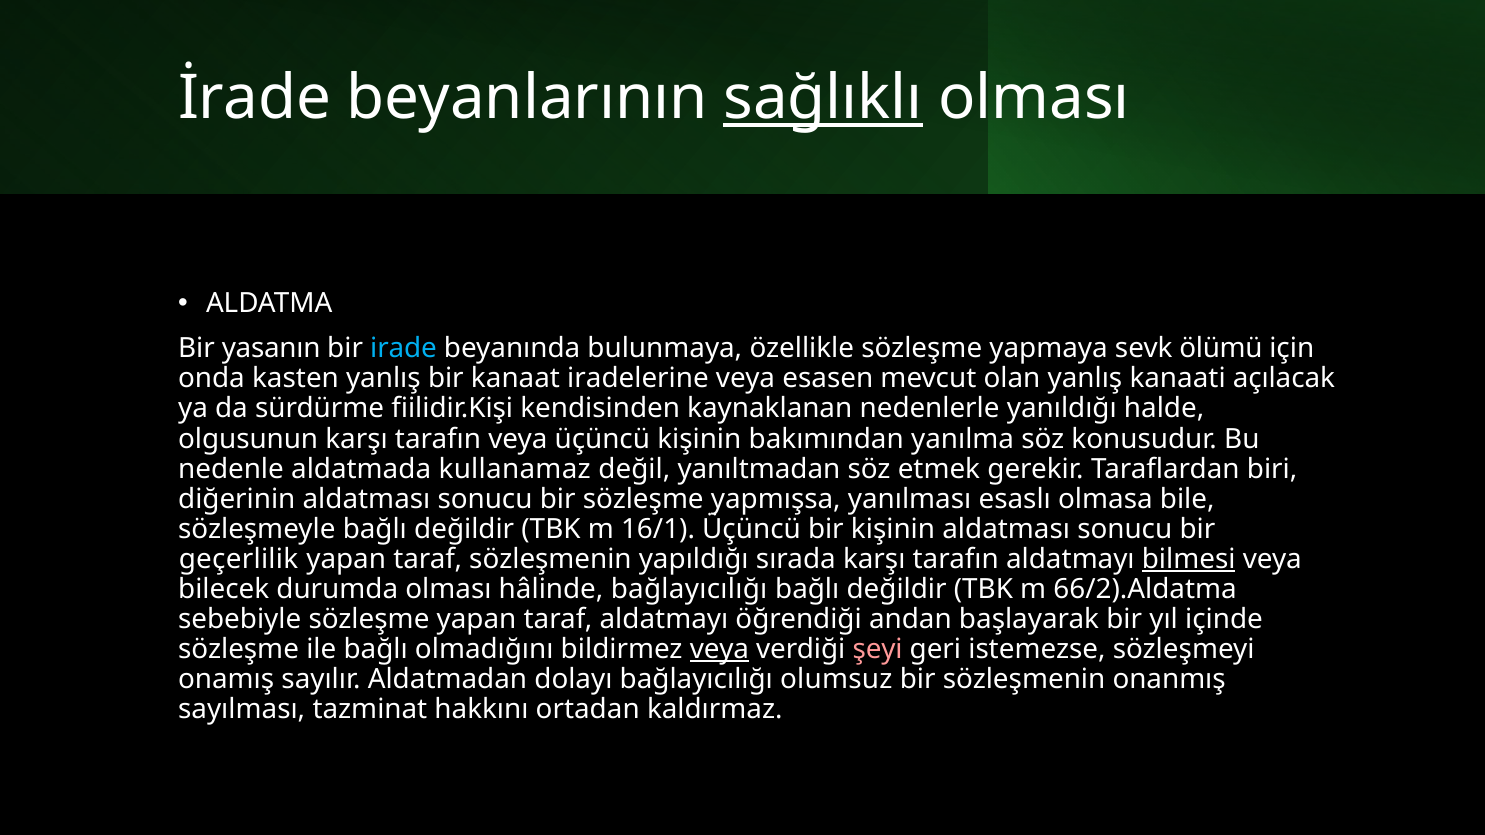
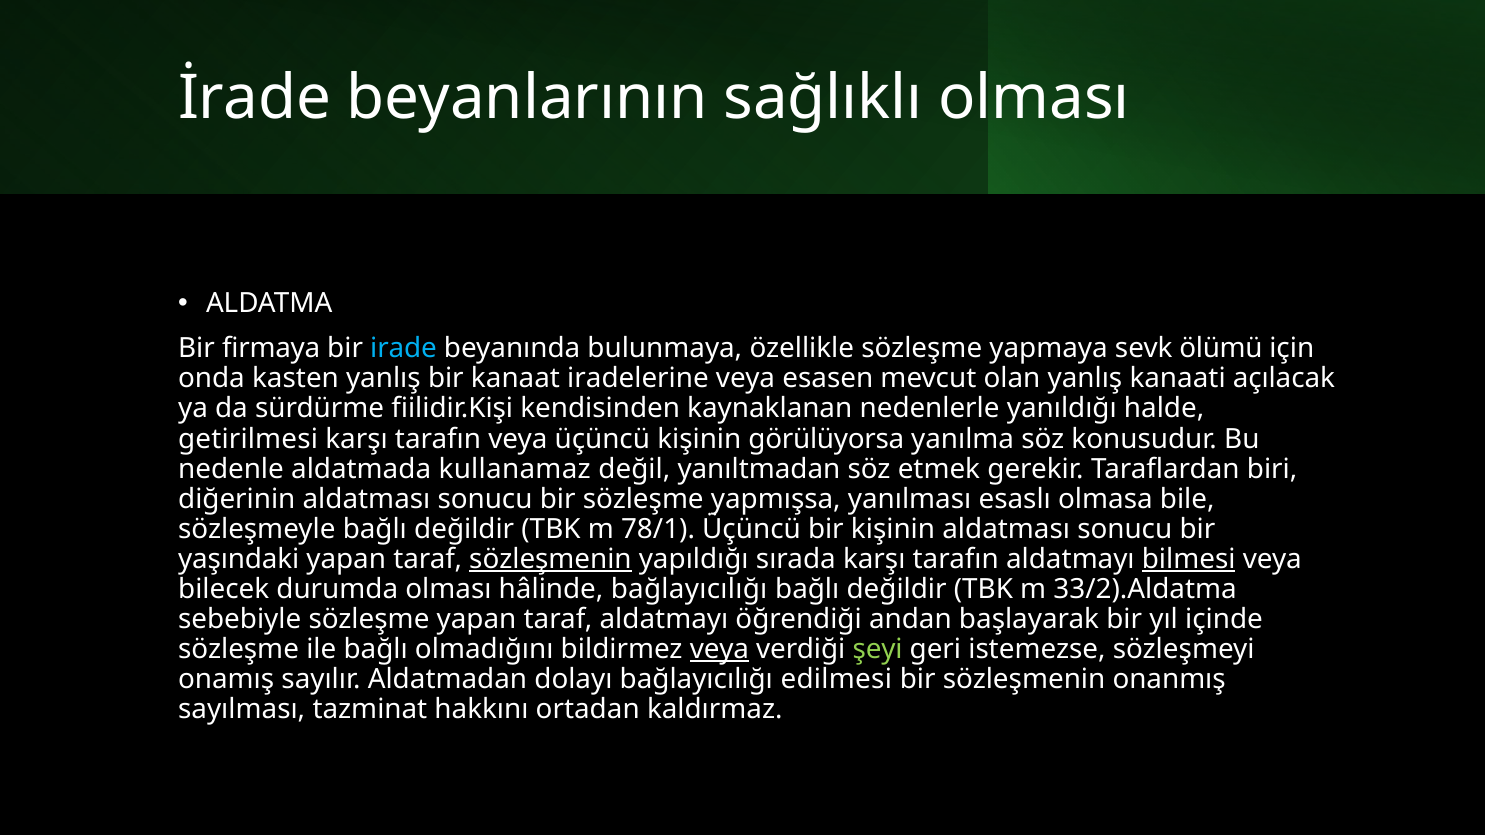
sağlıklı underline: present -> none
yasanın: yasanın -> firmaya
olgusunun: olgusunun -> getirilmesi
bakımından: bakımından -> görülüyorsa
16/1: 16/1 -> 78/1
geçerlilik: geçerlilik -> yaşındaki
sözleşmenin at (550, 559) underline: none -> present
66/2).Aldatma: 66/2).Aldatma -> 33/2).Aldatma
şeyi colour: pink -> light green
olumsuz: olumsuz -> edilmesi
